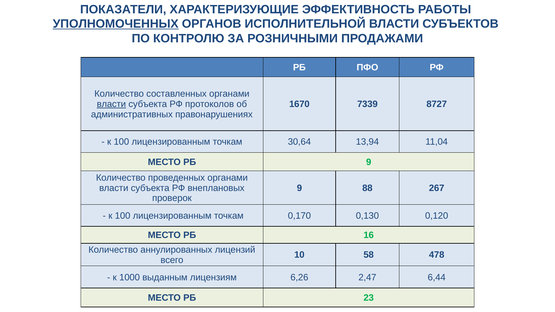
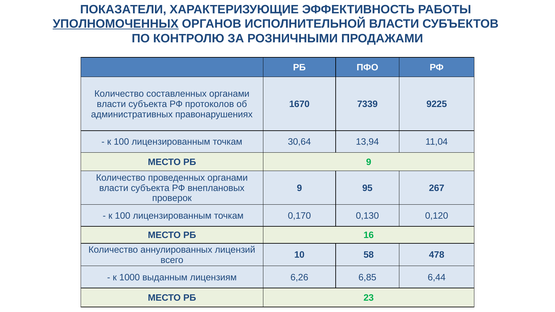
власти at (111, 104) underline: present -> none
8727: 8727 -> 9225
88: 88 -> 95
2,47: 2,47 -> 6,85
